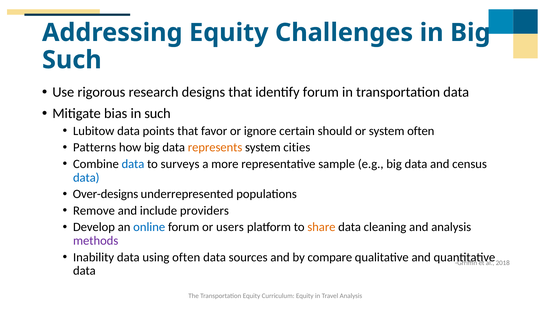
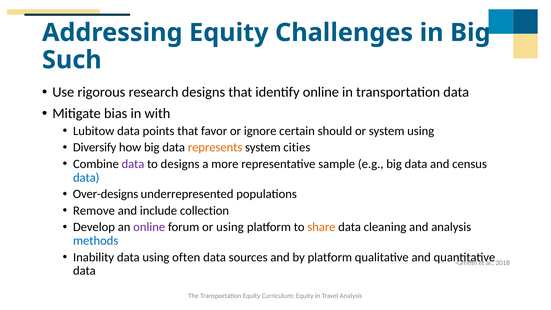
identify forum: forum -> online
in such: such -> with
system often: often -> using
Patterns: Patterns -> Diversify
data at (133, 164) colour: blue -> purple
to surveys: surveys -> designs
providers: providers -> collection
online at (149, 227) colour: blue -> purple
or users: users -> using
methods colour: purple -> blue
by compare: compare -> platform
